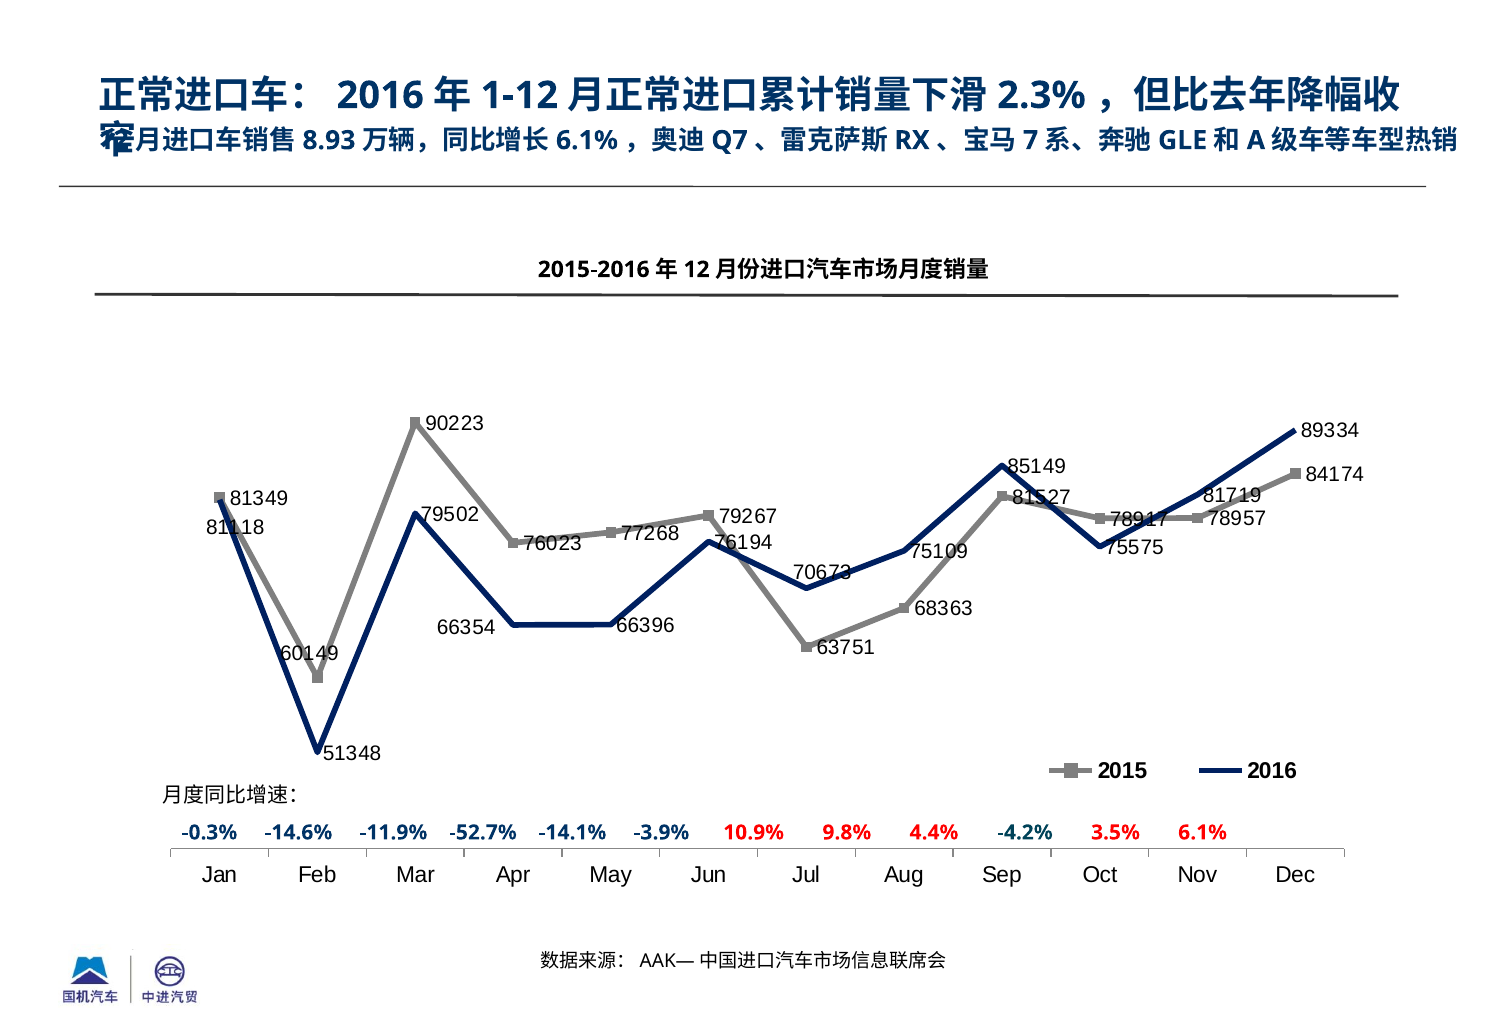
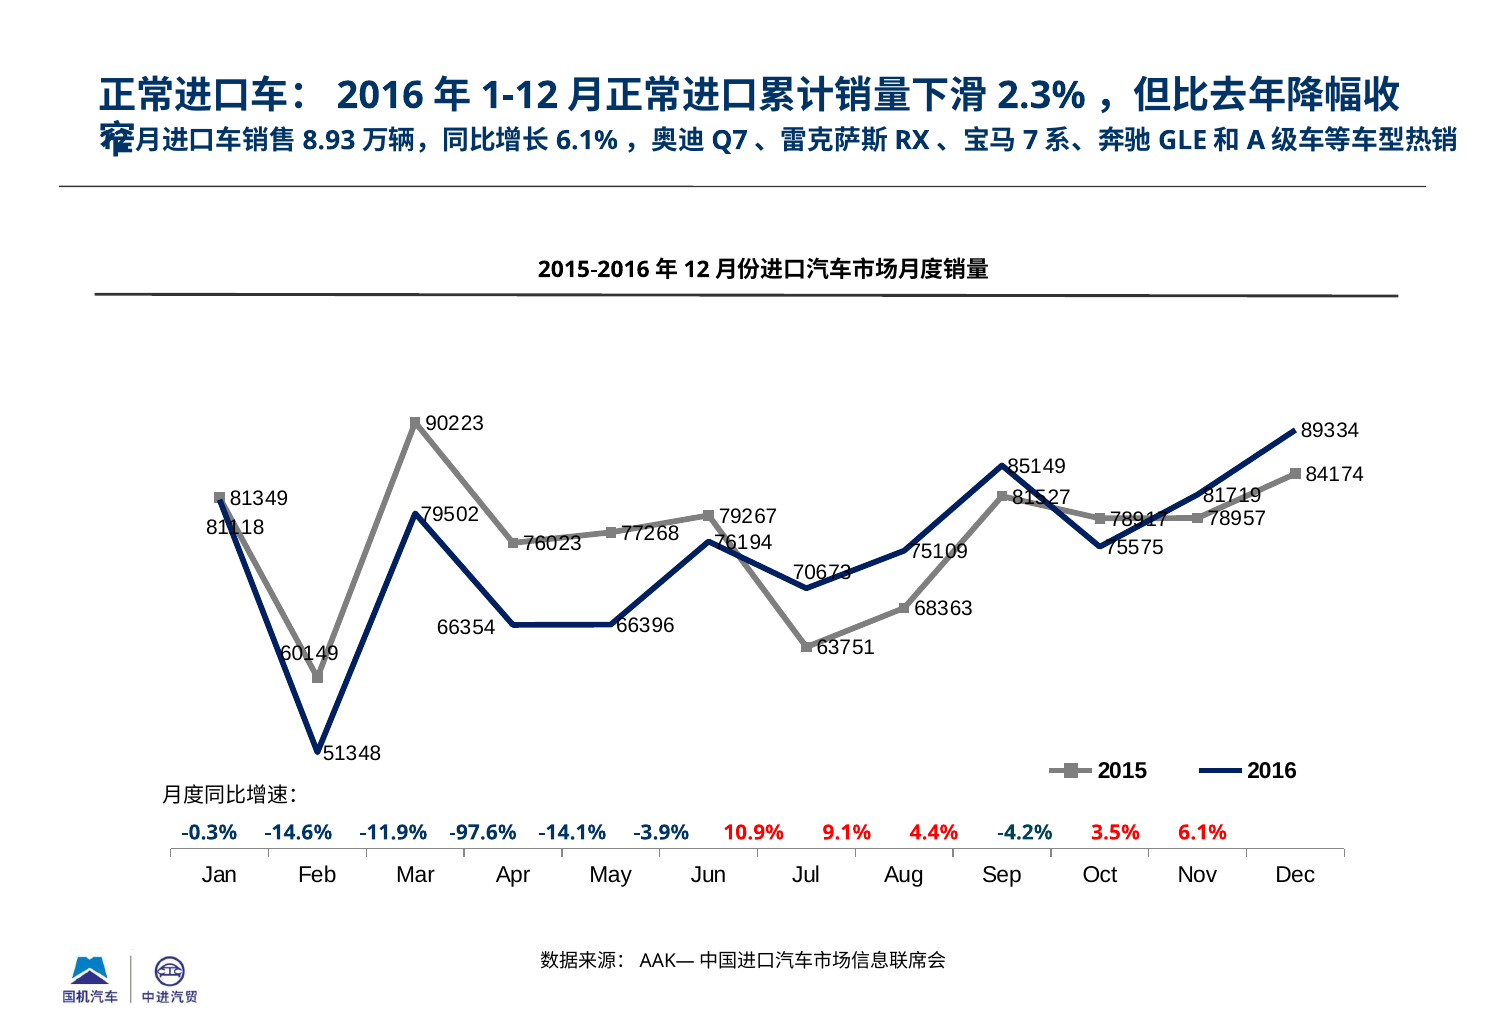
-52.7%: -52.7% -> -97.6%
9.8%: 9.8% -> 9.1%
